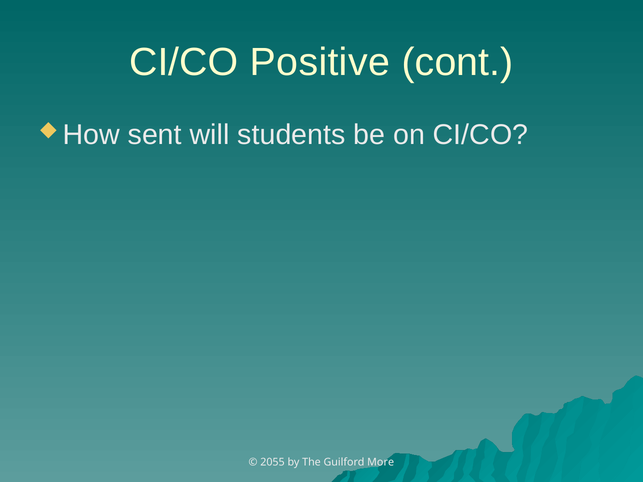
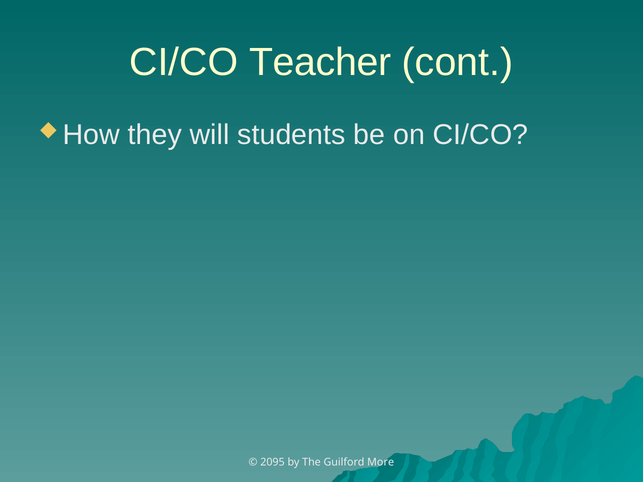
Positive: Positive -> Teacher
sent: sent -> they
2055: 2055 -> 2095
